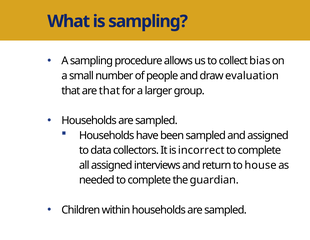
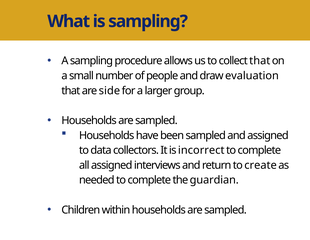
collect bias: bias -> that
are that: that -> side
house: house -> create
